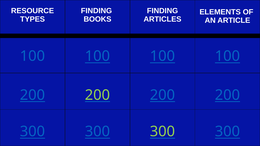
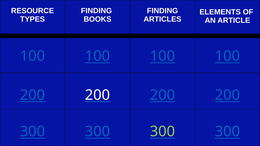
200 at (97, 95) colour: light green -> white
